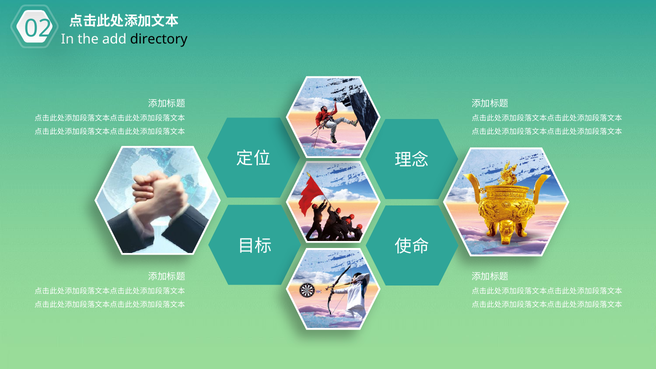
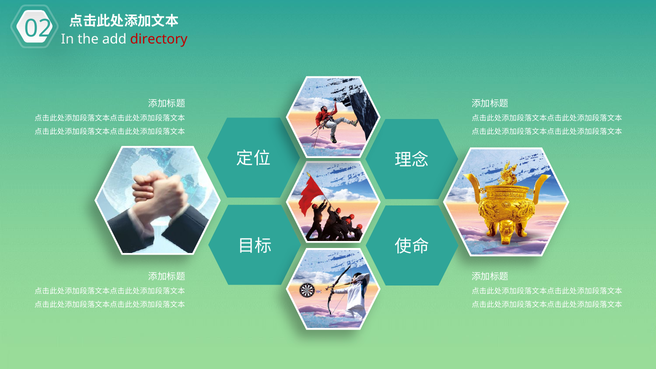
directory colour: black -> red
